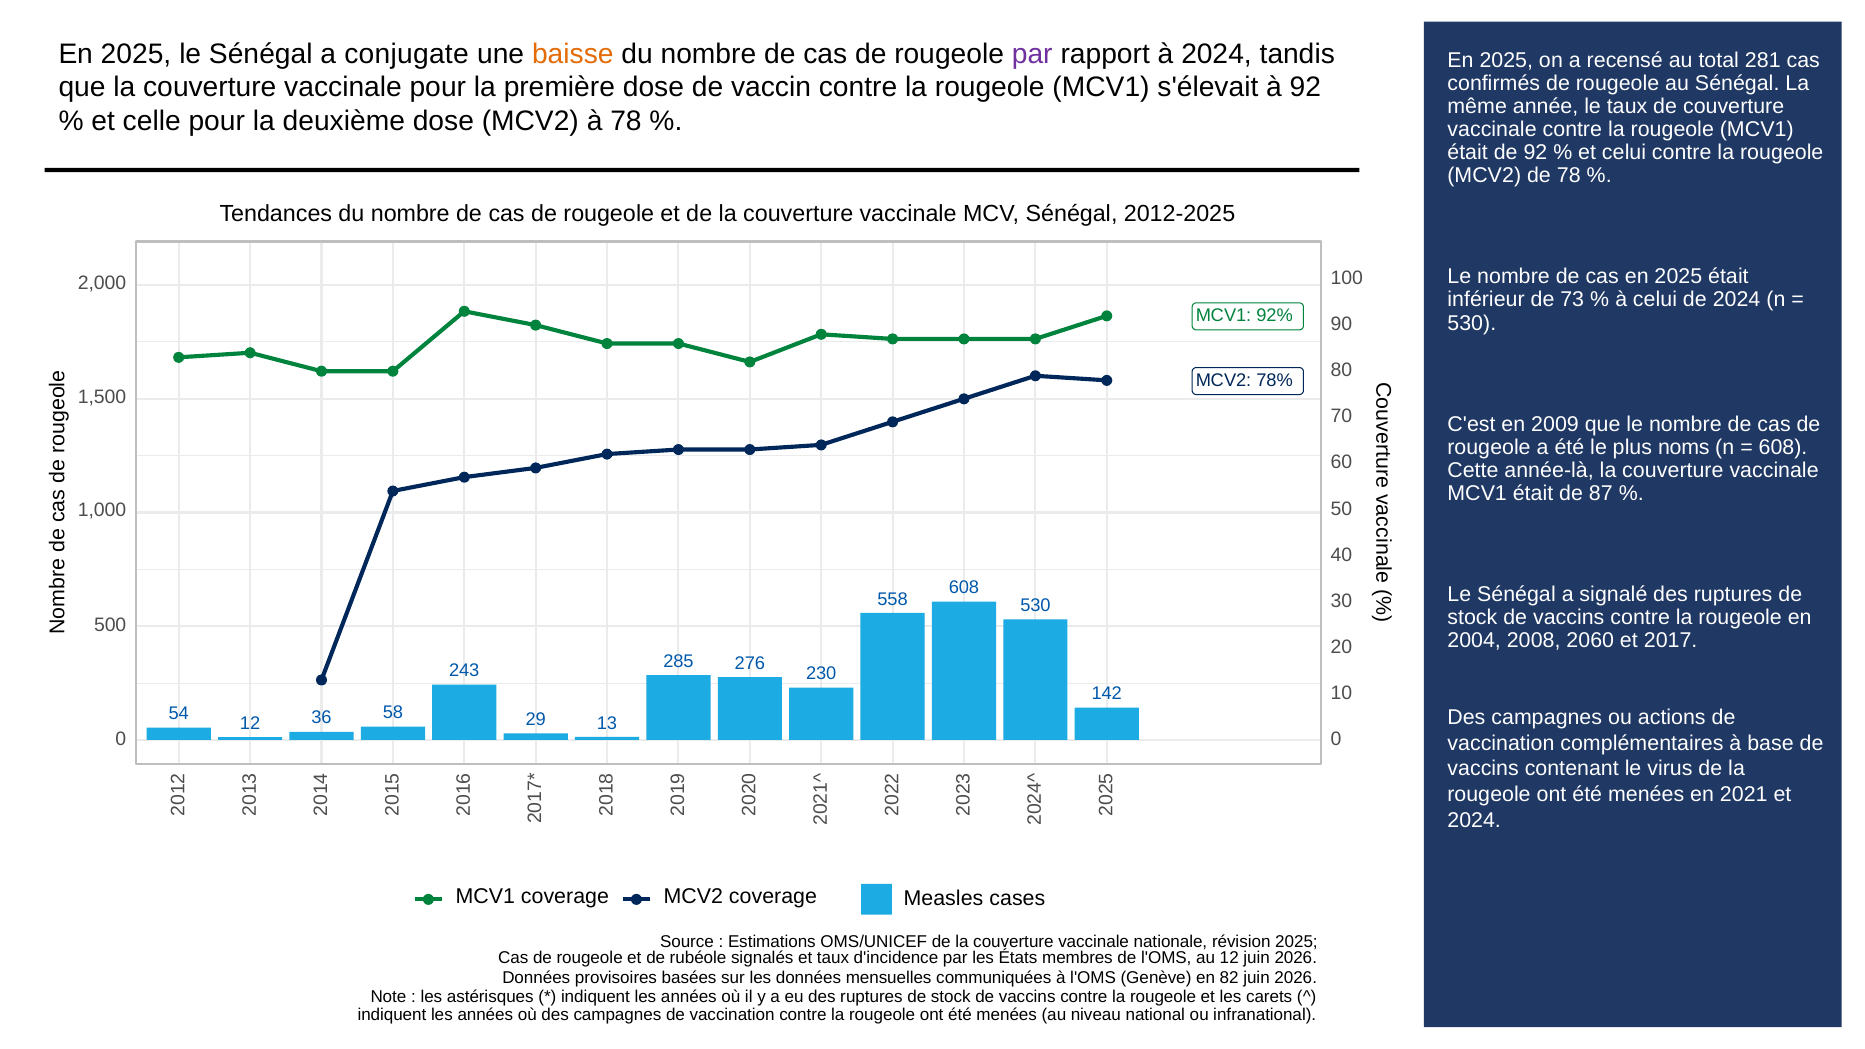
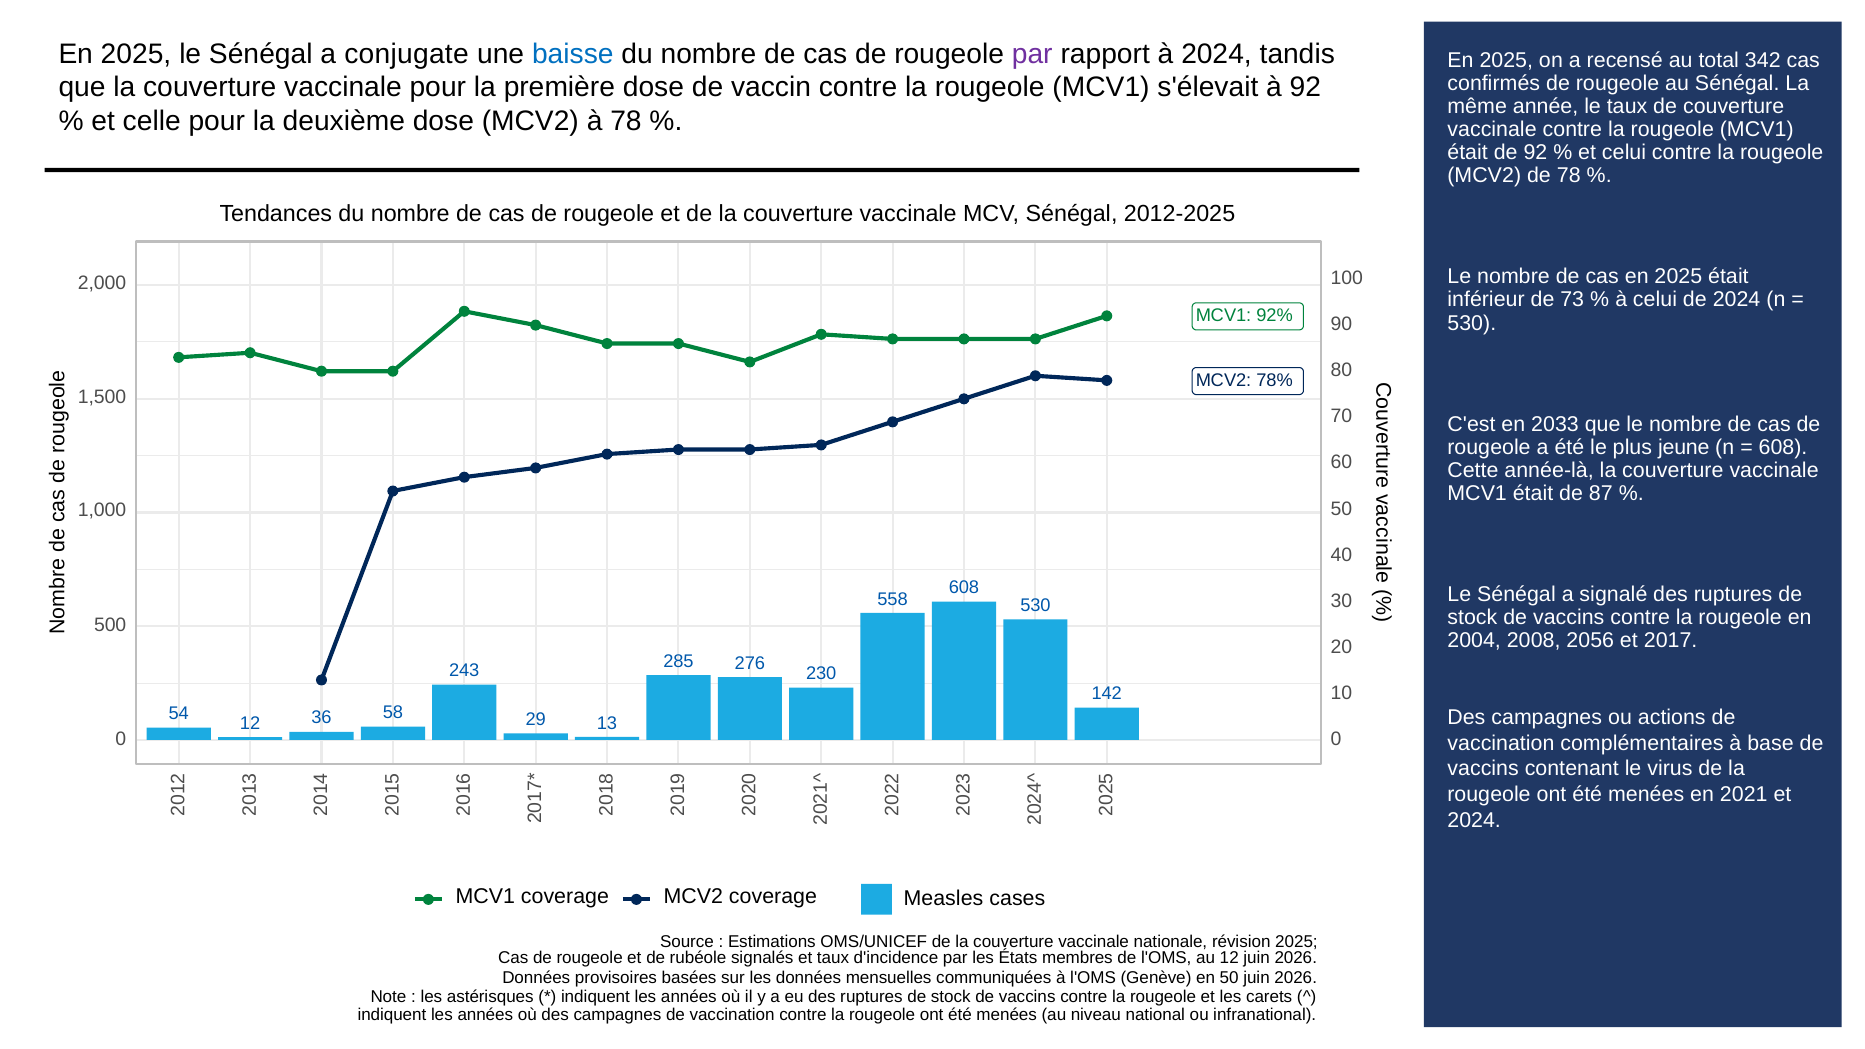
baisse colour: orange -> blue
281: 281 -> 342
2009: 2009 -> 2033
noms: noms -> jeune
2060: 2060 -> 2056
en 82: 82 -> 50
